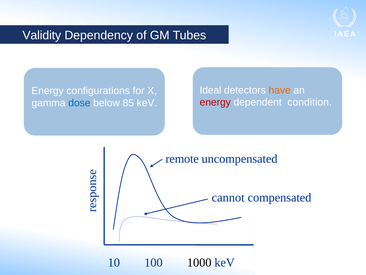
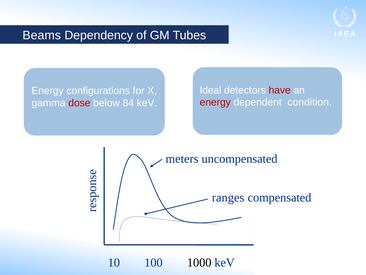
Validity: Validity -> Beams
have colour: orange -> red
dose colour: blue -> red
85: 85 -> 84
remote: remote -> meters
cannot: cannot -> ranges
